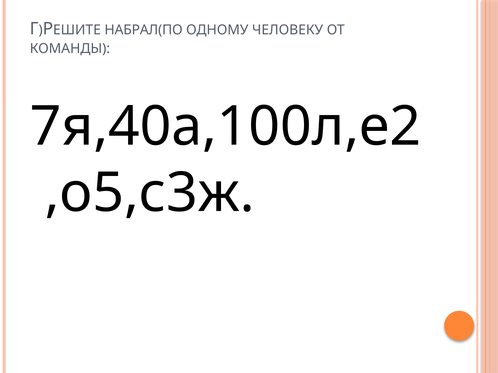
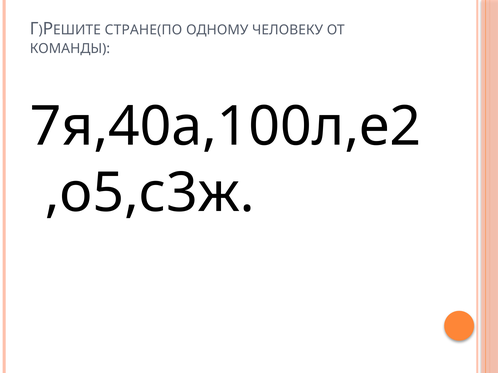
НАБРАЛ(ПО: НАБРАЛ(ПО -> СТРАНЕ(ПО
